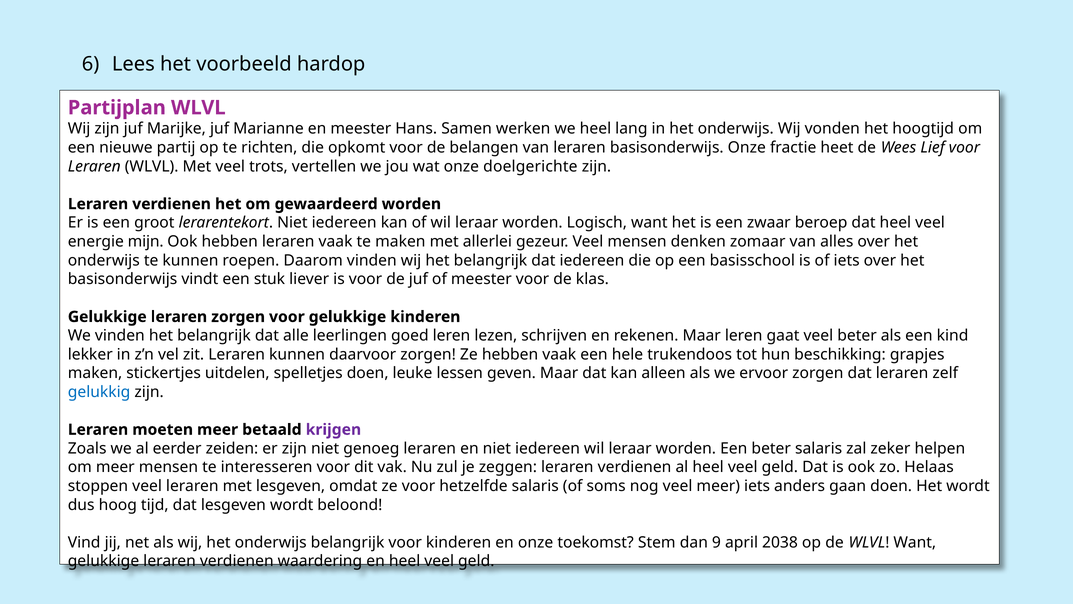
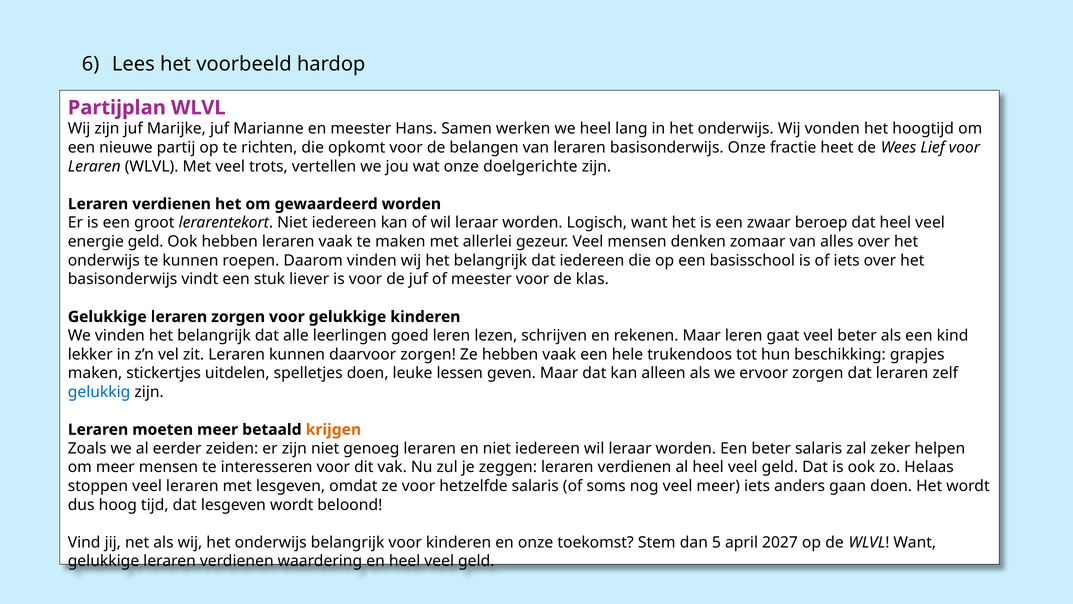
energie mijn: mijn -> geld
krijgen colour: purple -> orange
9: 9 -> 5
2038: 2038 -> 2027
